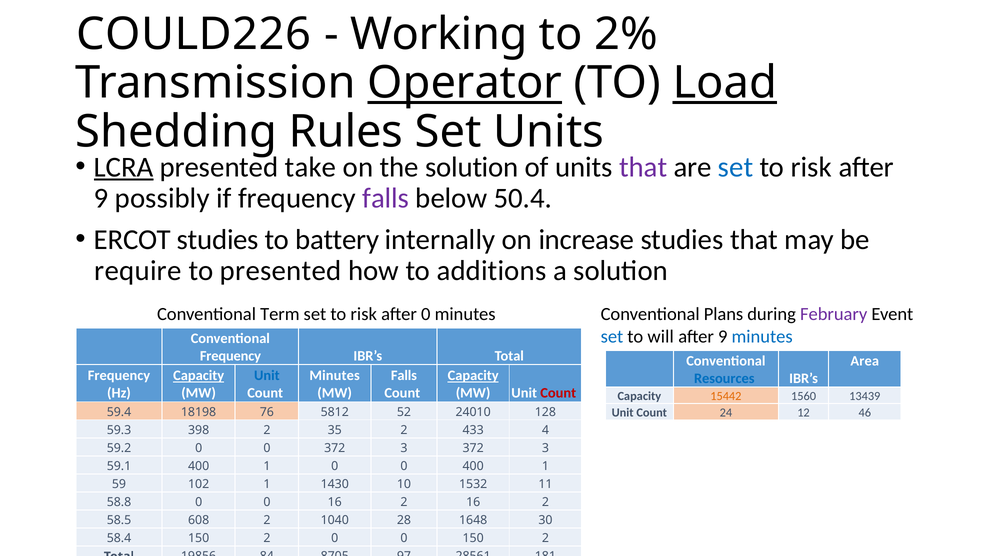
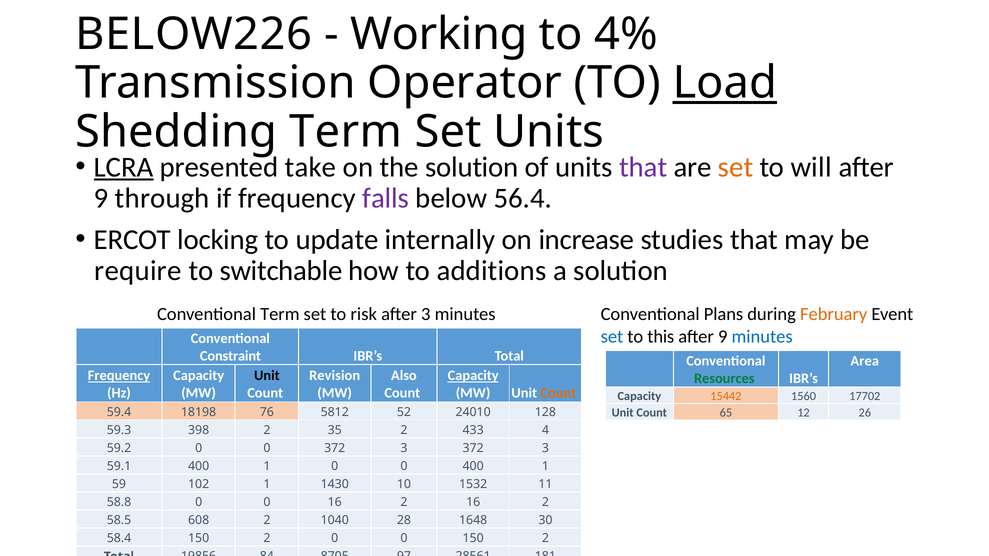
COULD226: COULD226 -> BELOW226
2%: 2% -> 4%
Operator underline: present -> none
Rules at (346, 132): Rules -> Term
set at (736, 167) colour: blue -> orange
risk at (811, 167): risk -> will
possibly: possibly -> through
50.4: 50.4 -> 56.4
ERCOT studies: studies -> locking
battery: battery -> update
to presented: presented -> switchable
after 0: 0 -> 3
February colour: purple -> orange
will: will -> this
Frequency at (230, 356): Frequency -> Constraint
Frequency at (119, 376) underline: none -> present
Capacity at (199, 376) underline: present -> none
Unit at (267, 376) colour: blue -> black
Minutes at (335, 376): Minutes -> Revision
Falls at (404, 376): Falls -> Also
Resources colour: blue -> green
Count at (558, 393) colour: red -> orange
13439: 13439 -> 17702
24: 24 -> 65
46: 46 -> 26
